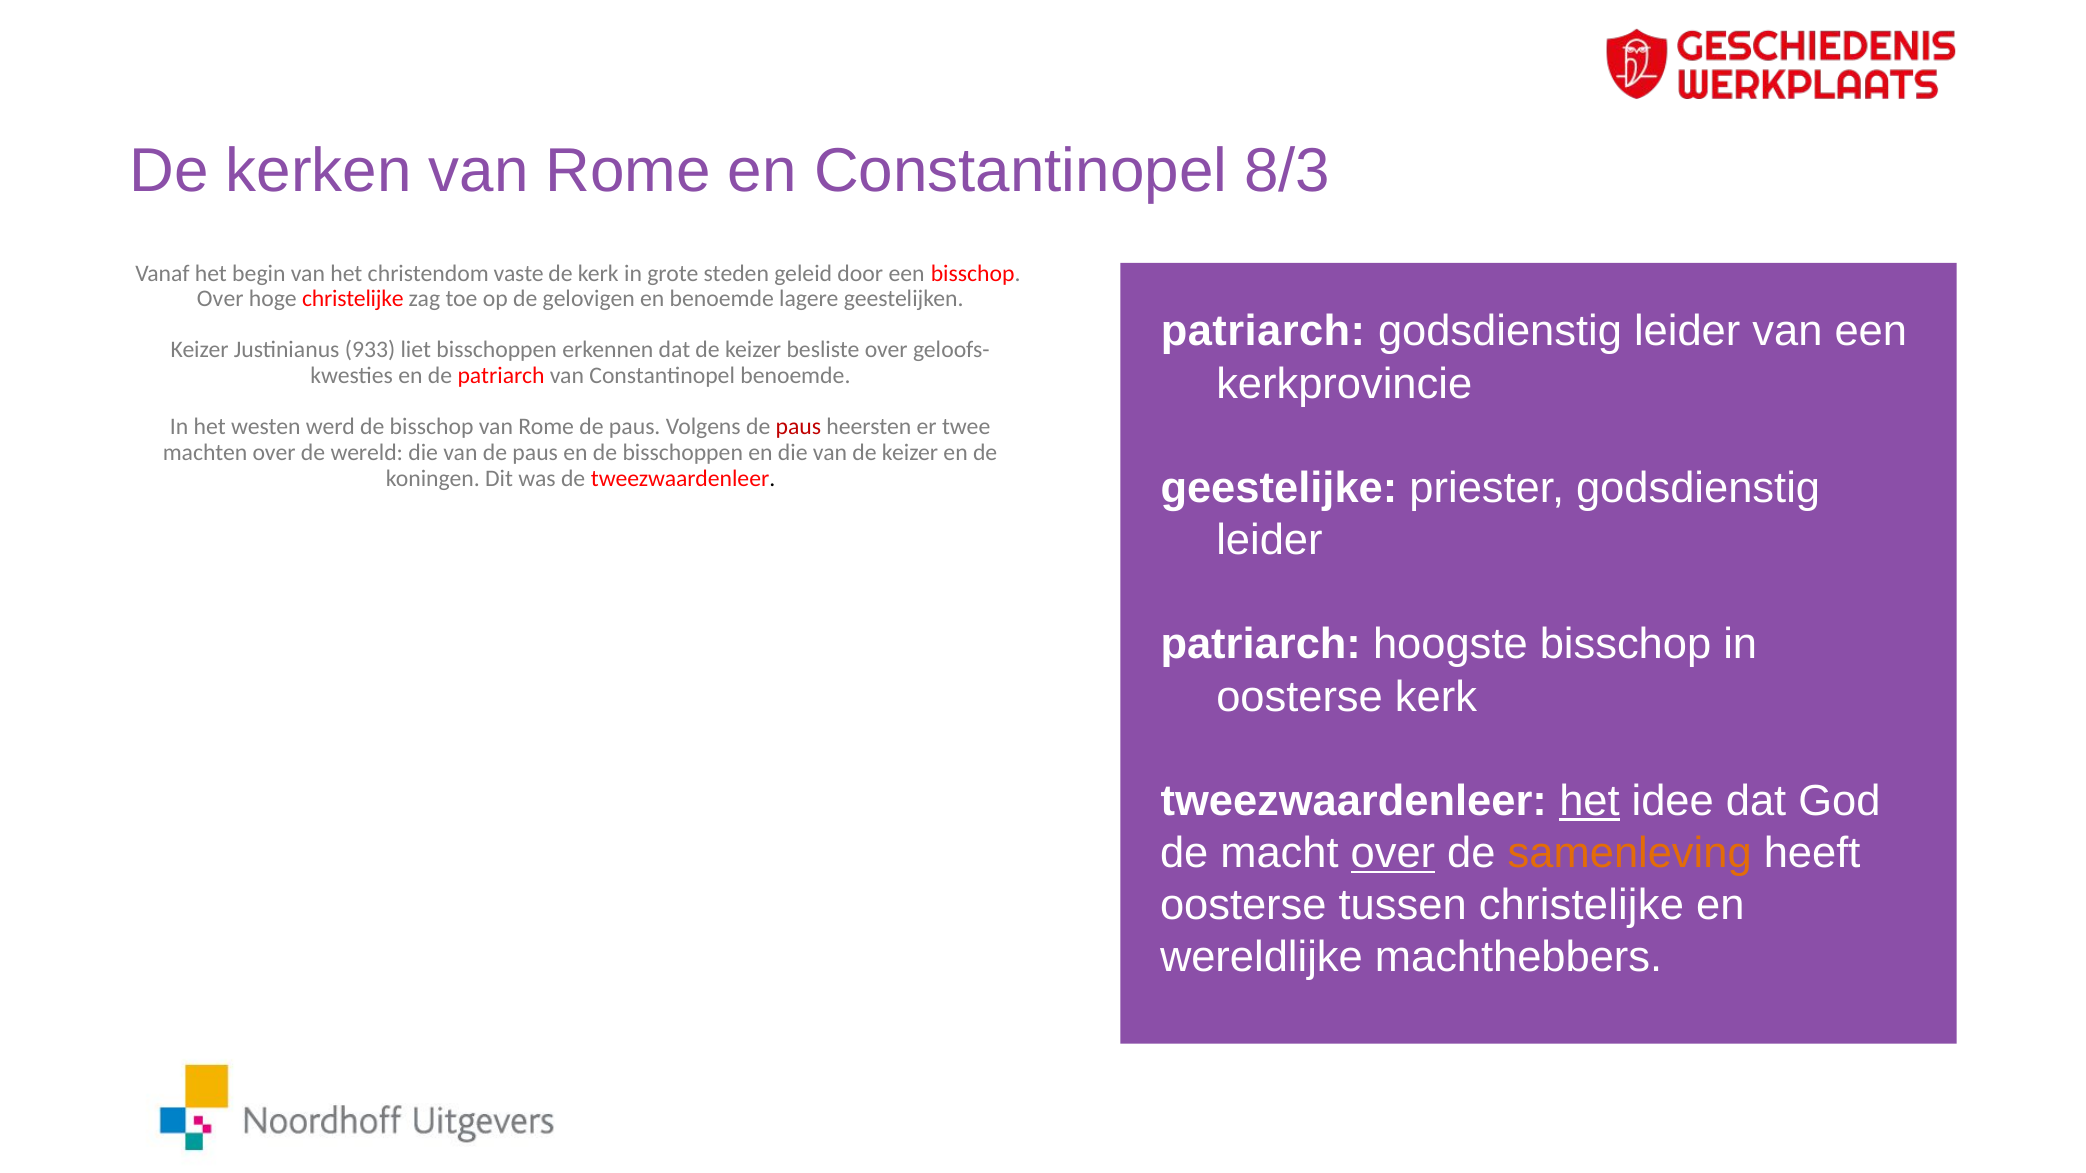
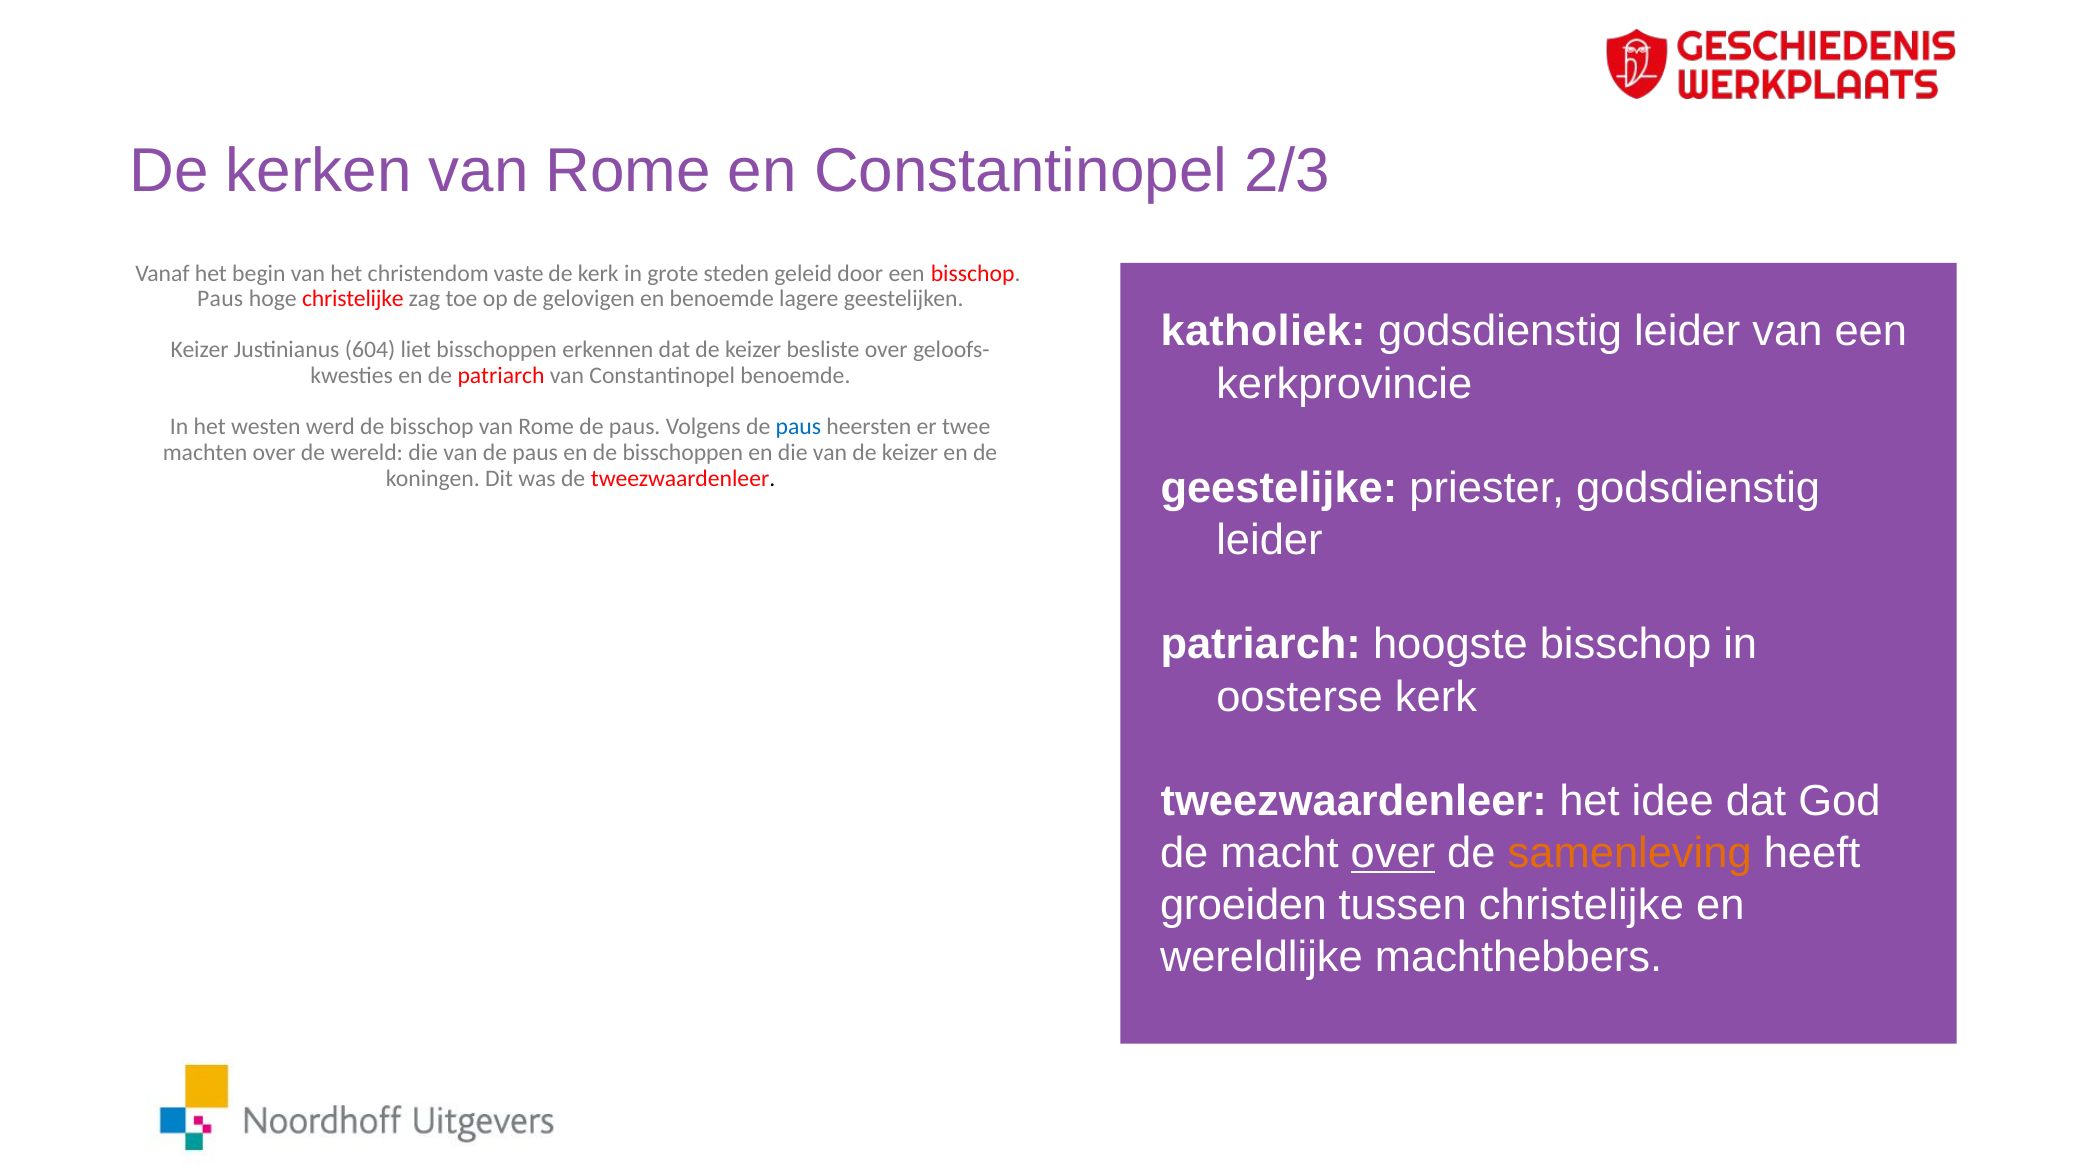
8/3: 8/3 -> 2/3
Over at (220, 299): Over -> Paus
patriarch at (1263, 332): patriarch -> katholiek
933: 933 -> 604
paus at (798, 427) colour: red -> blue
het at (1589, 801) underline: present -> none
oosterse at (1243, 906): oosterse -> groeiden
